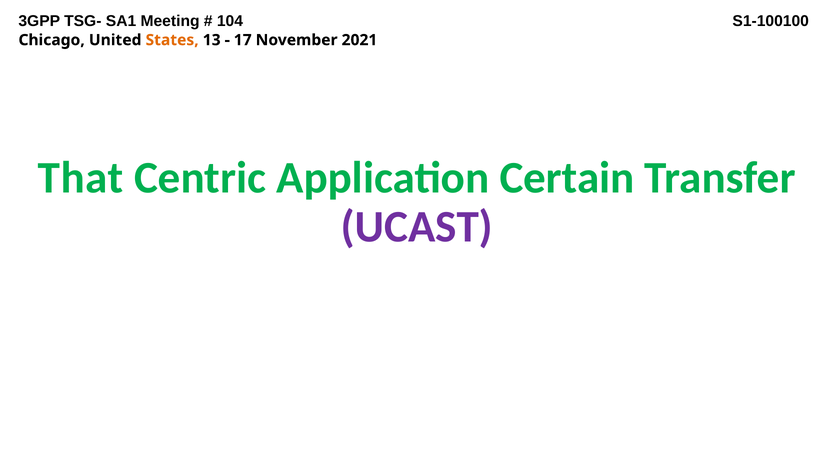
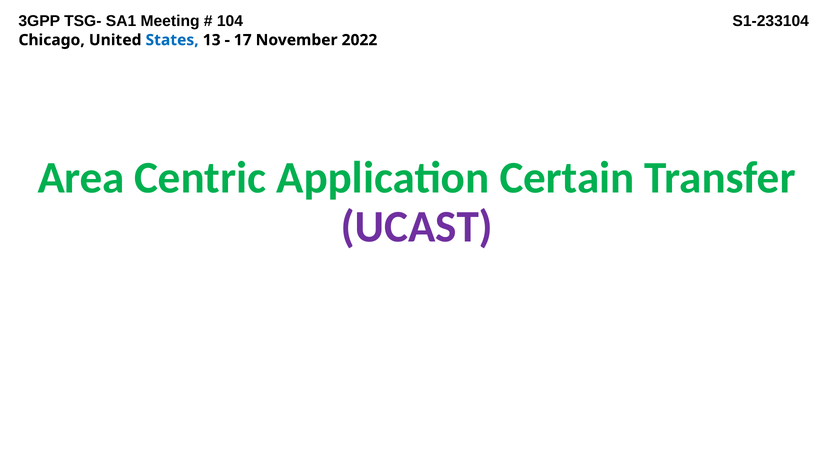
S1-100100: S1-100100 -> S1-233104
States colour: orange -> blue
2021: 2021 -> 2022
That: That -> Area
